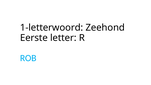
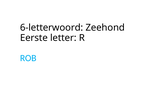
1-letterwoord: 1-letterwoord -> 6-letterwoord
